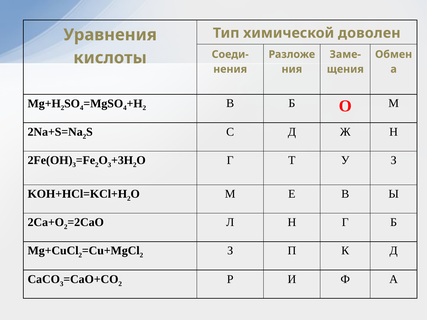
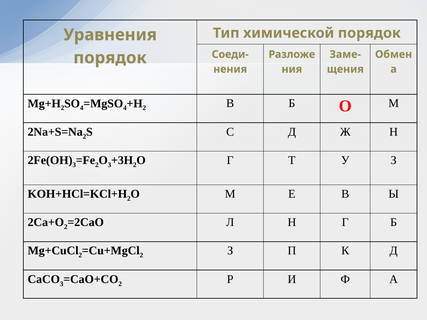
химической доволен: доволен -> порядок
кислоты at (110, 58): кислоты -> порядок
